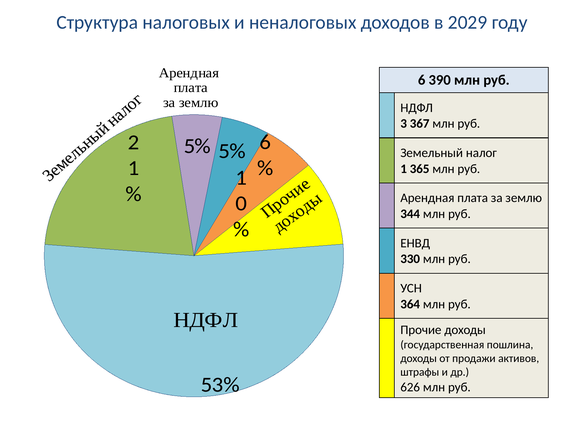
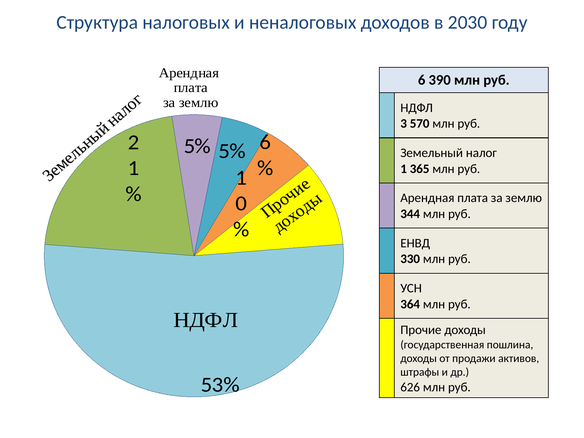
2029: 2029 -> 2030
367: 367 -> 570
